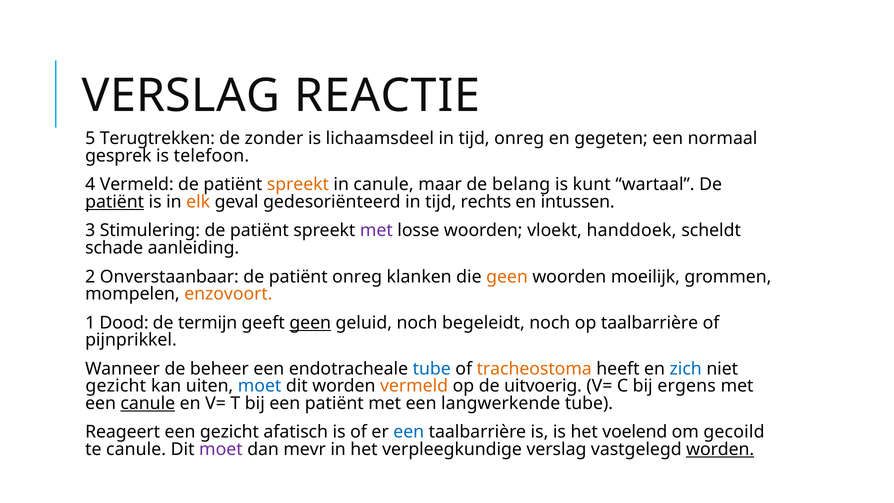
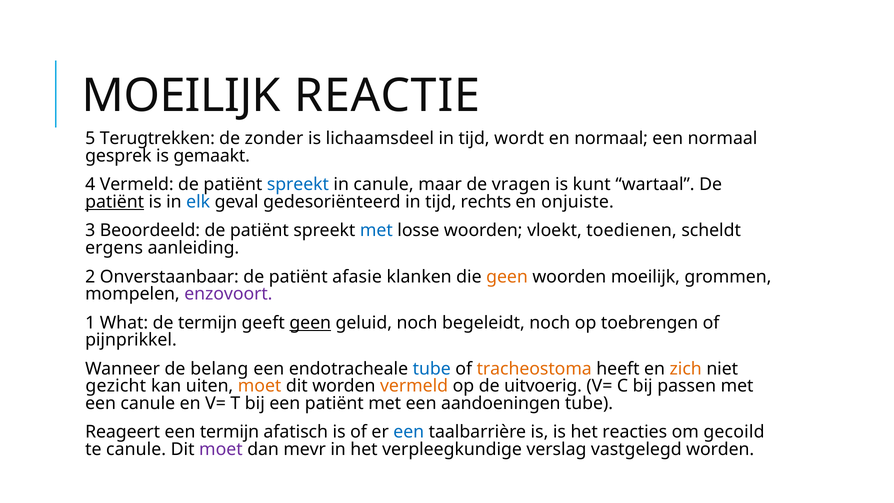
VERSLAG at (181, 96): VERSLAG -> MOEILIJK
tijd onreg: onreg -> wordt
en gegeten: gegeten -> normaal
telefoon: telefoon -> gemaakt
spreekt at (298, 185) colour: orange -> blue
belang: belang -> vragen
elk colour: orange -> blue
intussen: intussen -> onjuiste
Stimulering: Stimulering -> Beoordeeld
met at (376, 231) colour: purple -> blue
handdoek: handdoek -> toedienen
schade: schade -> ergens
patiënt onreg: onreg -> afasie
enzovoort colour: orange -> purple
Dood: Dood -> What
op taalbarrière: taalbarrière -> toebrengen
beheer: beheer -> belang
zich colour: blue -> orange
moet at (260, 386) colour: blue -> orange
ergens: ergens -> passen
canule at (148, 403) underline: present -> none
langwerkende: langwerkende -> aandoeningen
een gezicht: gezicht -> termijn
voelend: voelend -> reacties
worden at (720, 449) underline: present -> none
